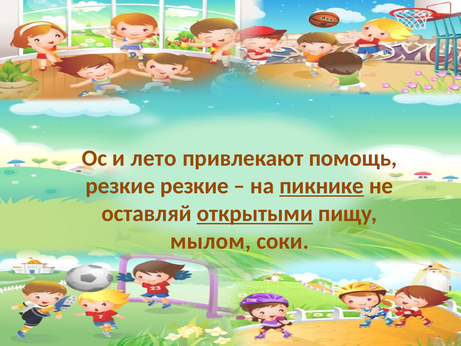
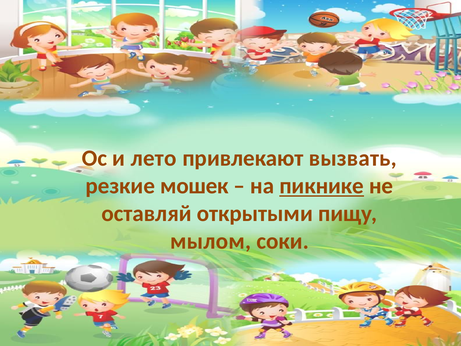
помощь: помощь -> вызвать
резкие резкие: резкие -> мошек
открытыми underline: present -> none
